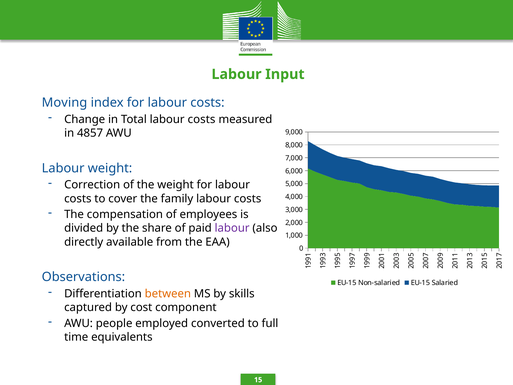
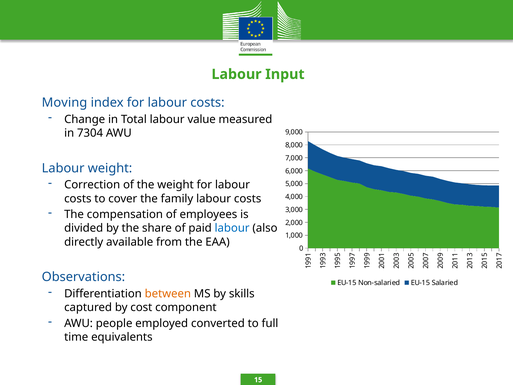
Total labour costs: costs -> value
4857: 4857 -> 7304
labour at (232, 228) colour: purple -> blue
